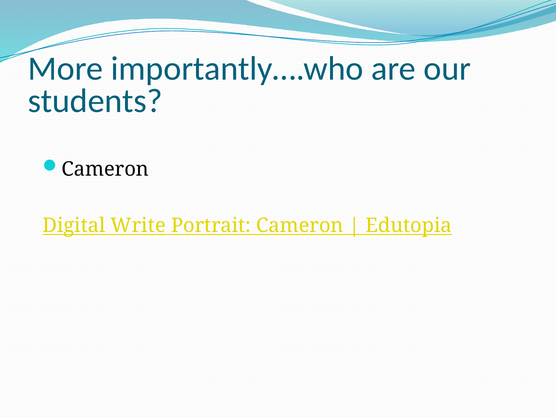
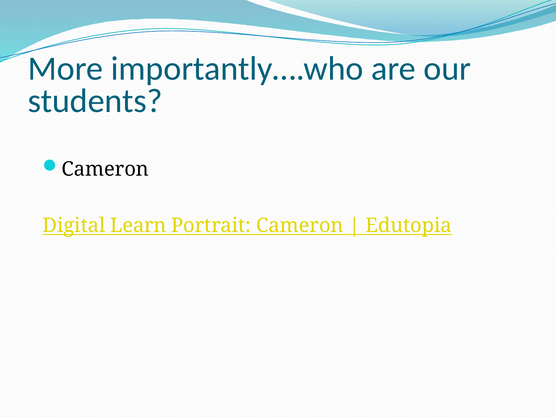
Write: Write -> Learn
